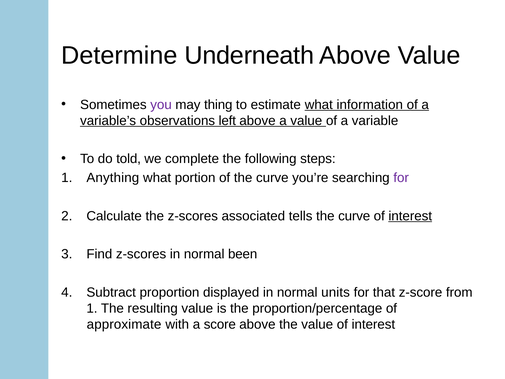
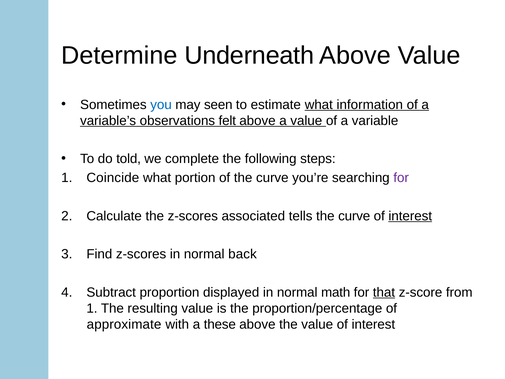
you colour: purple -> blue
thing: thing -> seen
left: left -> felt
Anything: Anything -> Coincide
been: been -> back
units: units -> math
that underline: none -> present
score: score -> these
